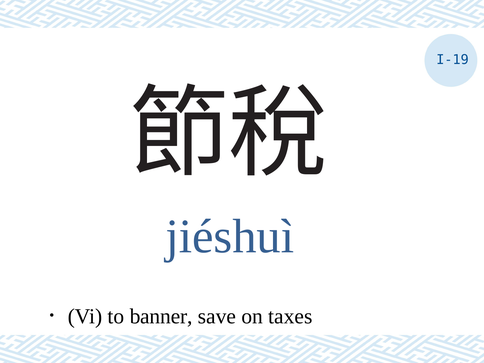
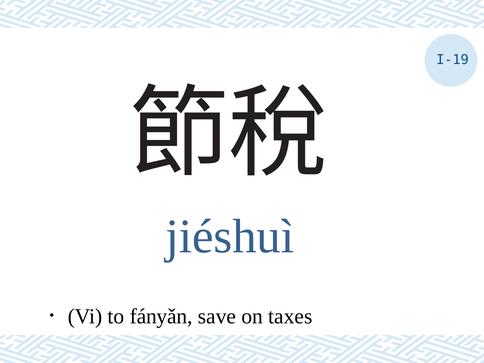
banner: banner -> fányǎn
